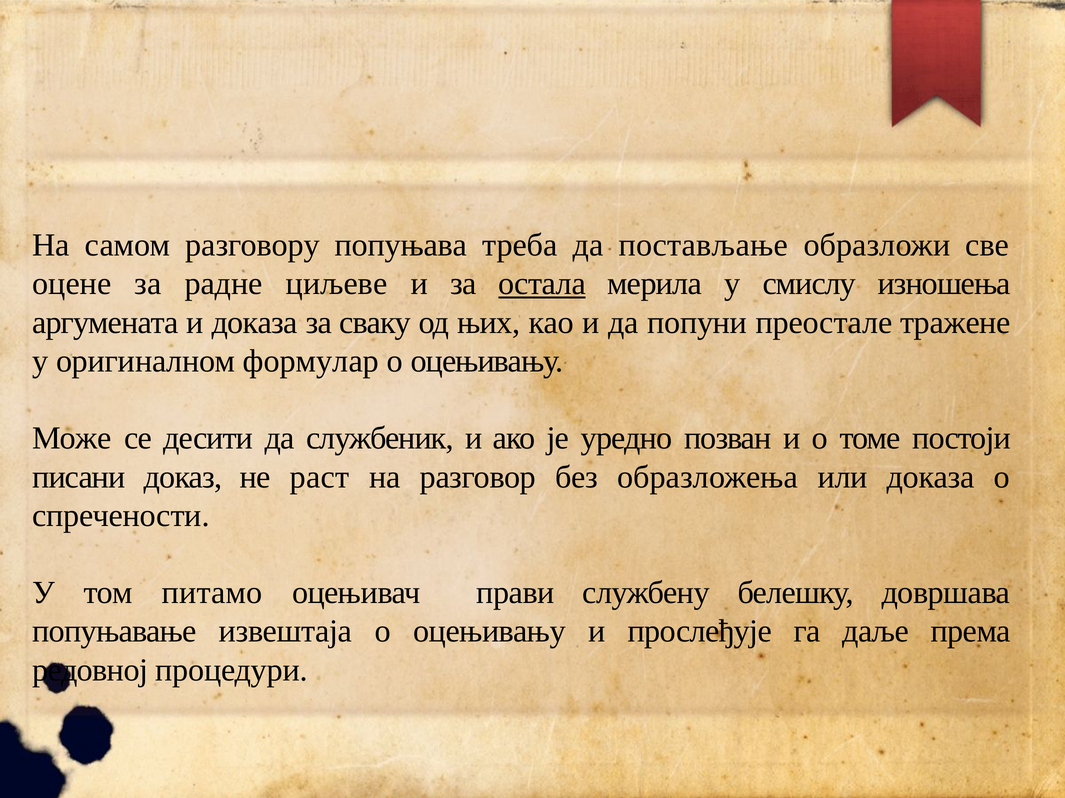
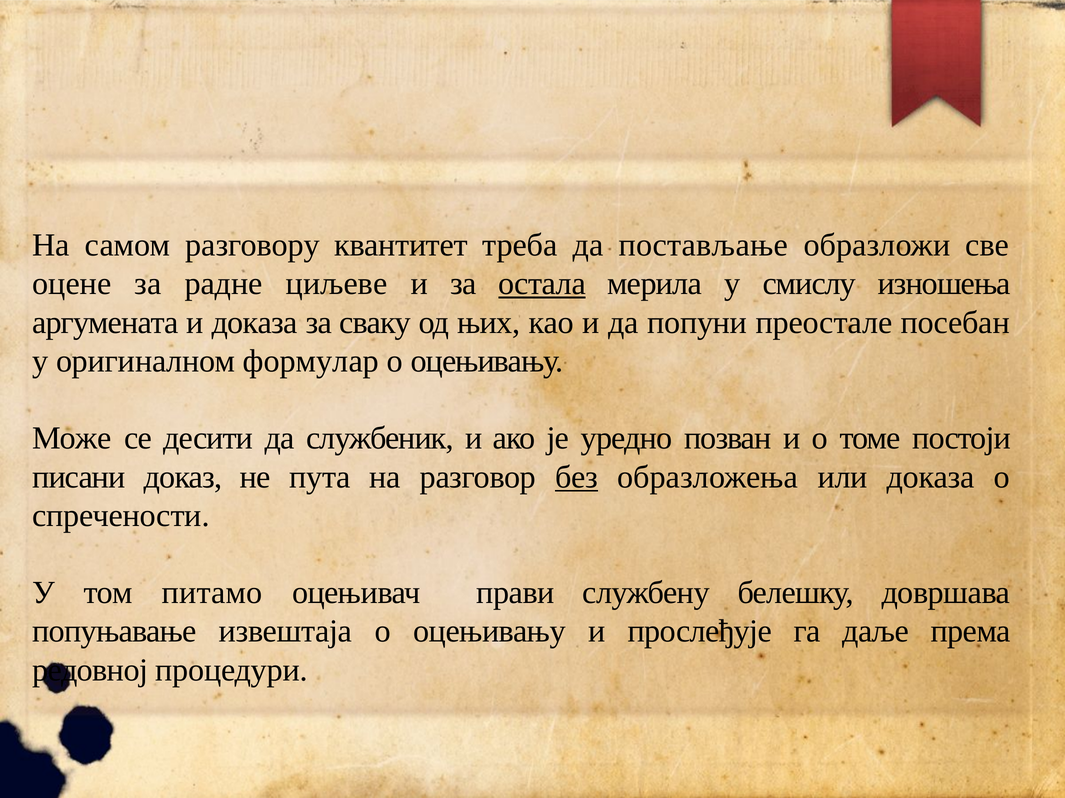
попуњава: попуњава -> квантитет
тражене: тражене -> посебан
раст: раст -> пута
без underline: none -> present
